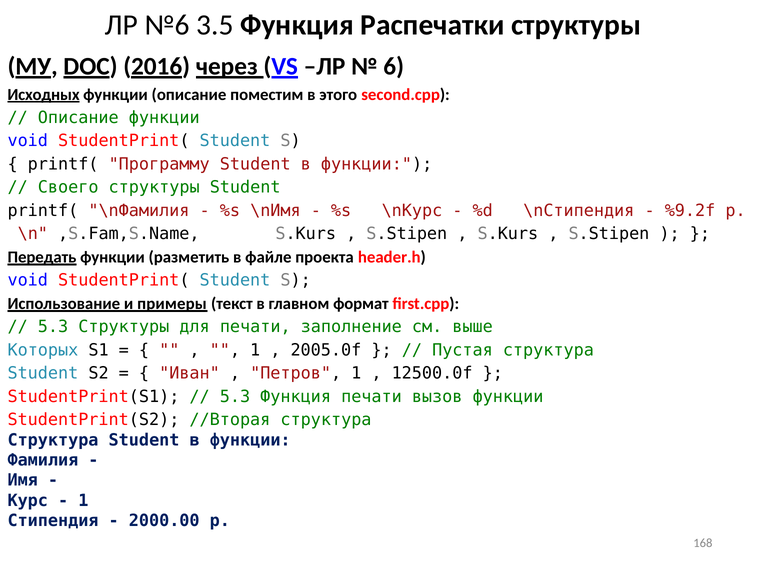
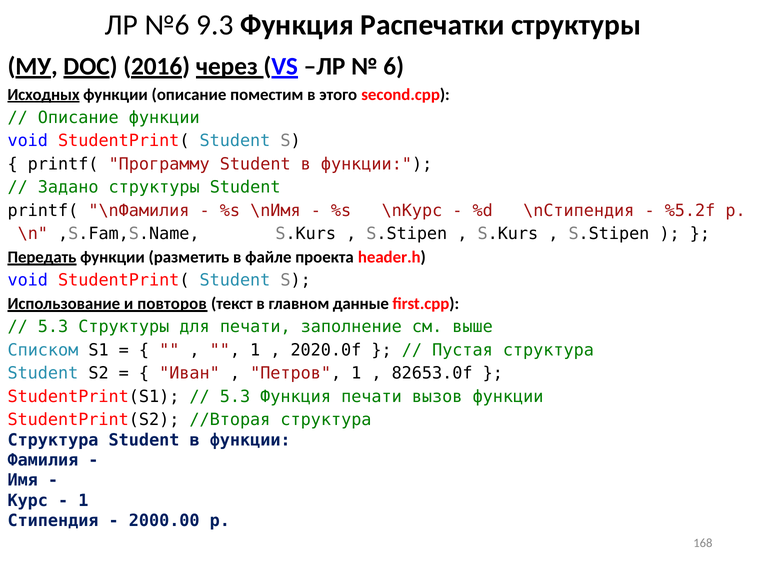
3.5: 3.5 -> 9.3
Своего: Своего -> Задано
%9.2f: %9.2f -> %5.2f
примеры: примеры -> повторов
формат: формат -> данные
Которых: Которых -> Списком
2005.0f: 2005.0f -> 2020.0f
12500.0f: 12500.0f -> 82653.0f
